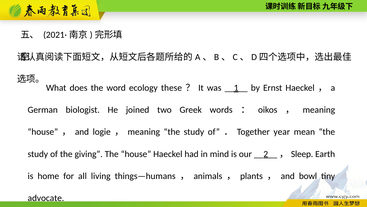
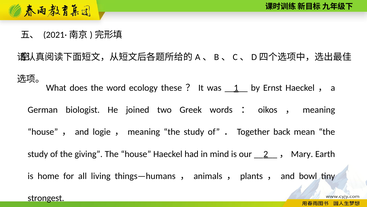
year: year -> back
Sleep: Sleep -> Mary
advocate: advocate -> strongest
